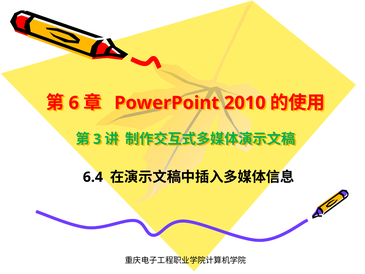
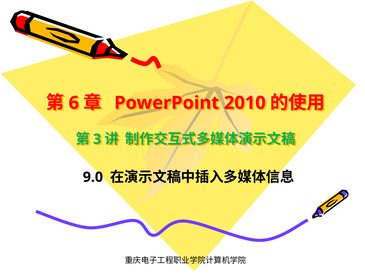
6.4: 6.4 -> 9.0
